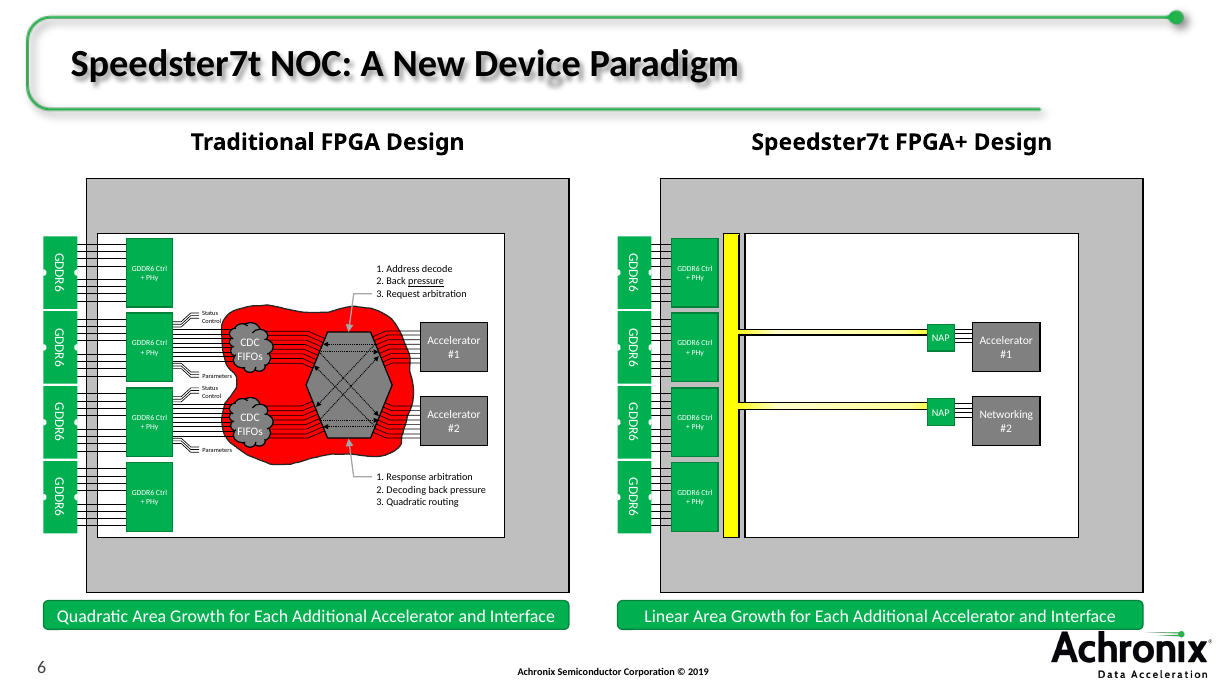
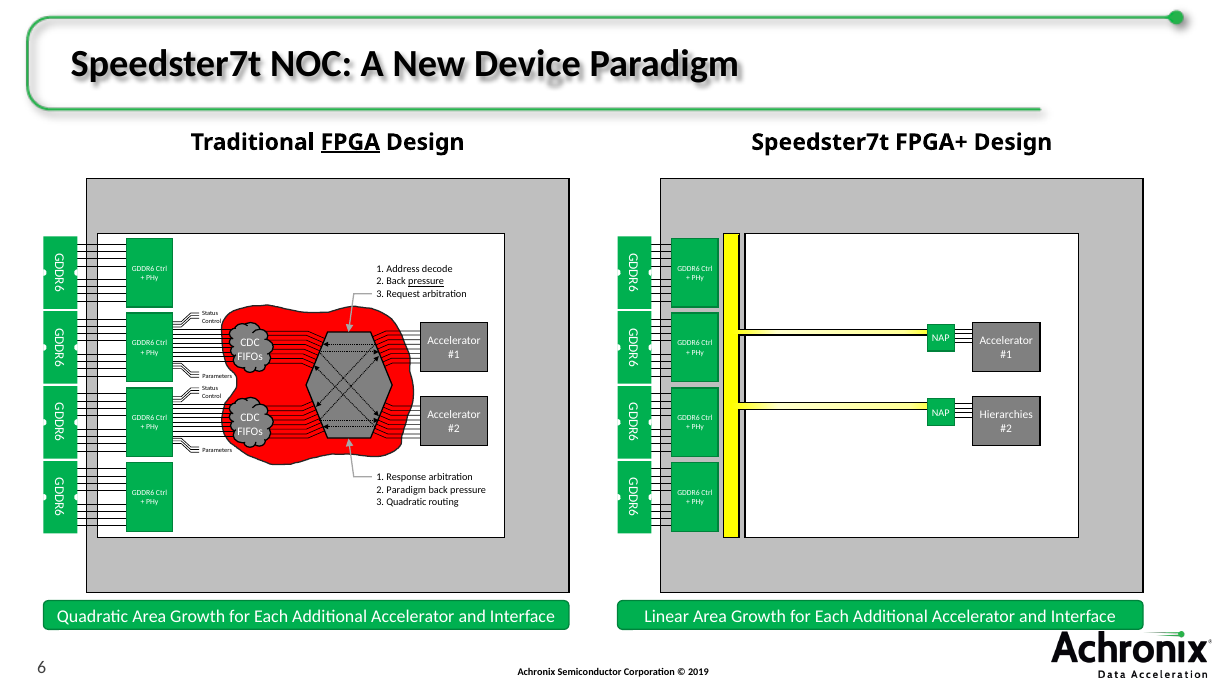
FPGA underline: none -> present
Networking: Networking -> Hierarchies
2 Decoding: Decoding -> Paradigm
